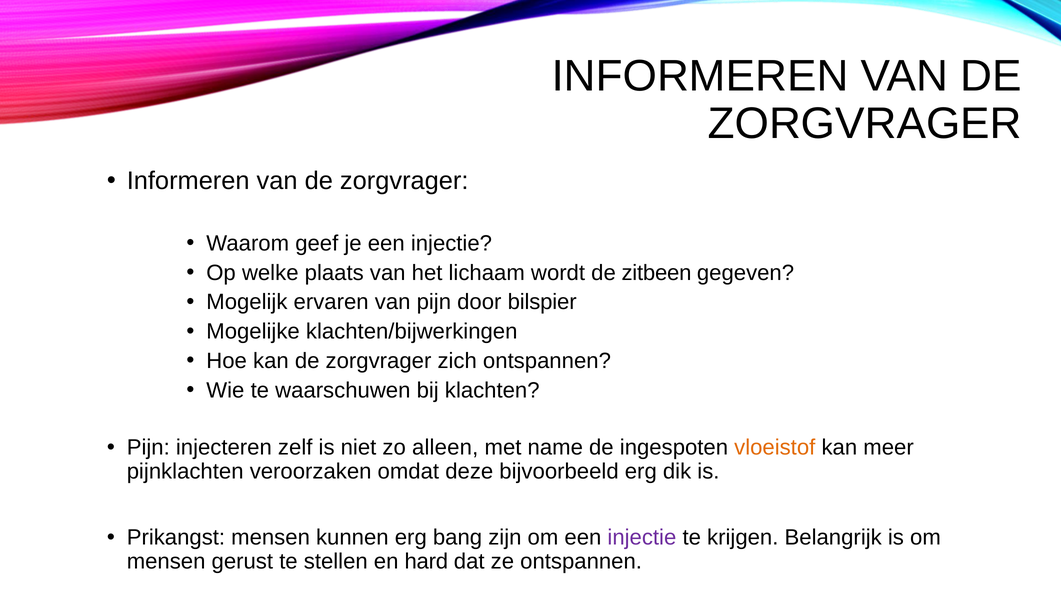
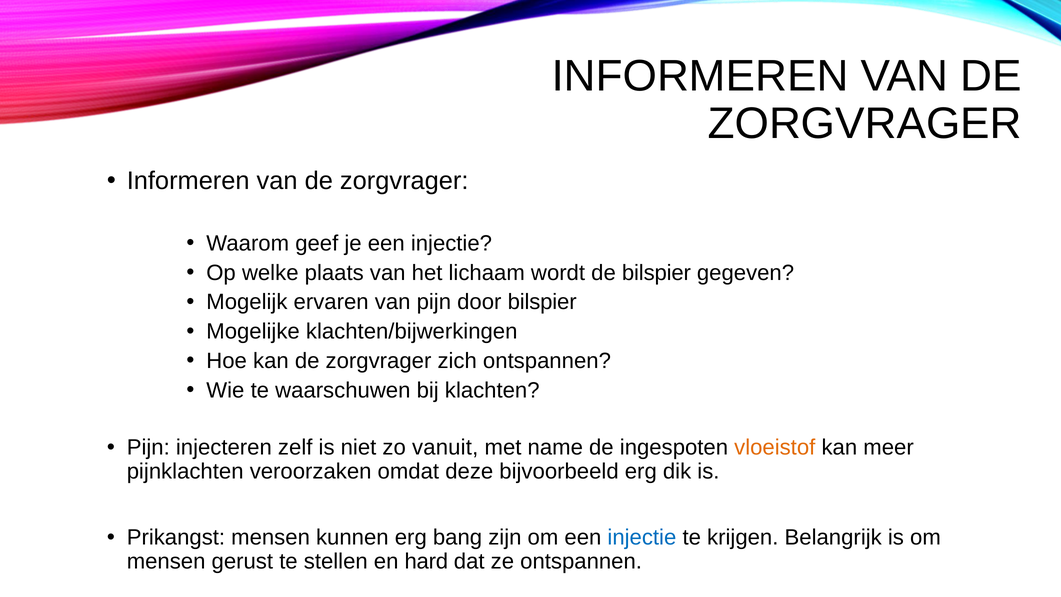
de zitbeen: zitbeen -> bilspier
alleen: alleen -> vanuit
injectie at (642, 537) colour: purple -> blue
